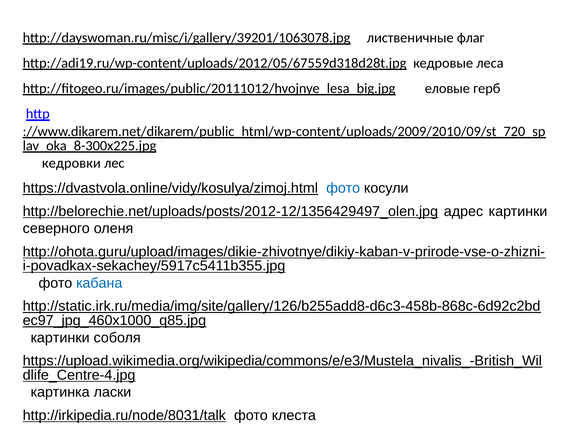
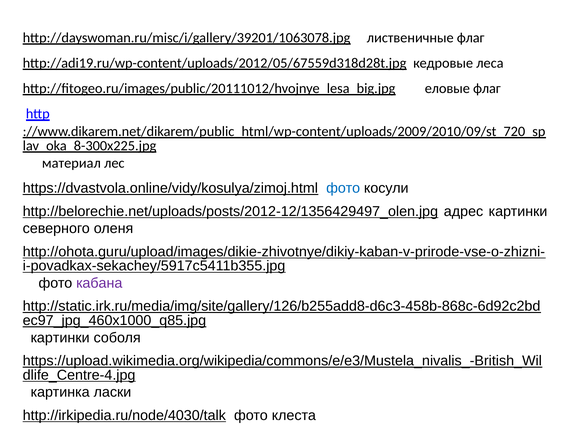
еловые герб: герб -> флаг
кедровки: кедровки -> материал
кабана colour: blue -> purple
http://irkipedia.ru/node/8031/talk: http://irkipedia.ru/node/8031/talk -> http://irkipedia.ru/node/4030/talk
